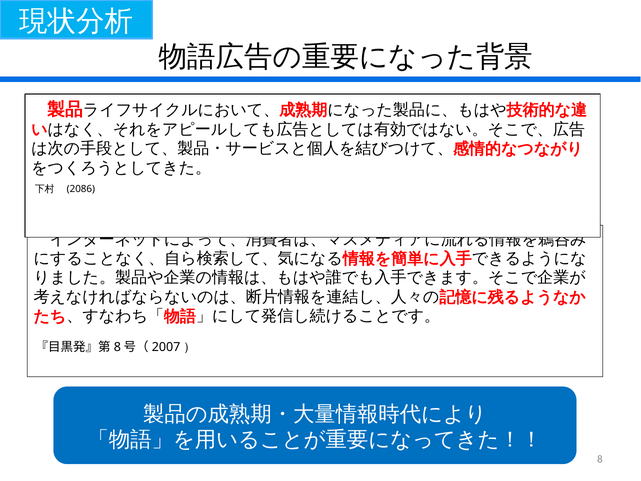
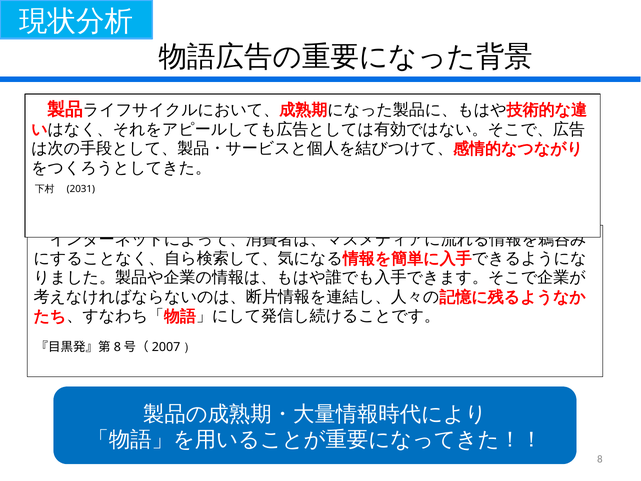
2086: 2086 -> 2031
